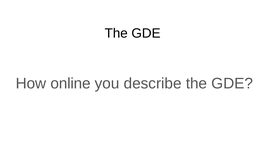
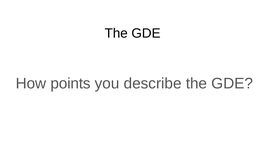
online: online -> points
